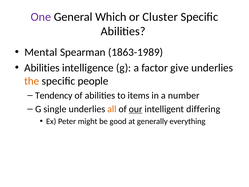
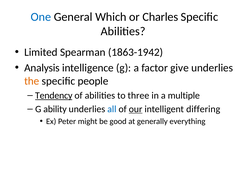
One colour: purple -> blue
Cluster: Cluster -> Charles
Mental: Mental -> Limited
1863-1989: 1863-1989 -> 1863-1942
Abilities at (42, 68): Abilities -> Analysis
Tendency underline: none -> present
items: items -> three
number: number -> multiple
single: single -> ability
all colour: orange -> blue
